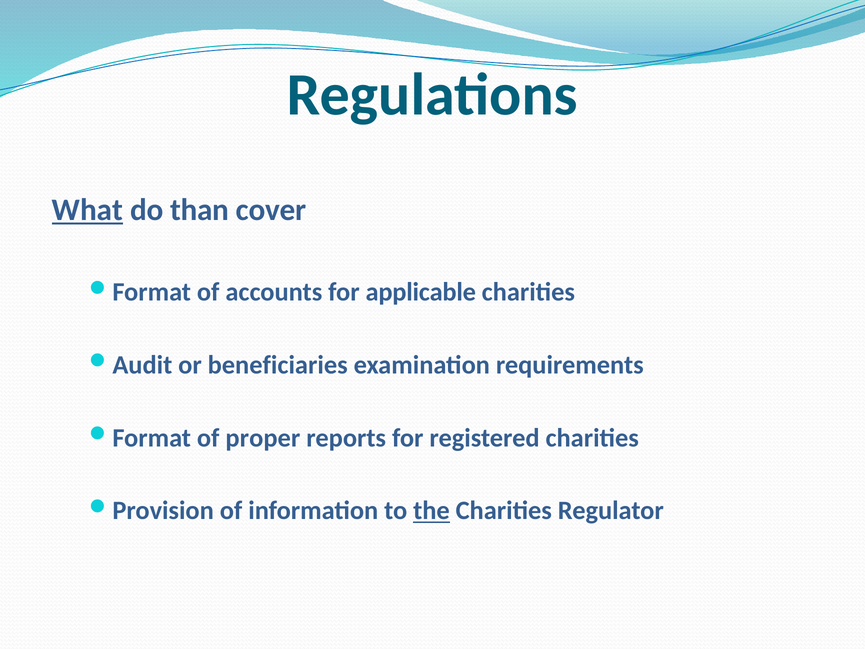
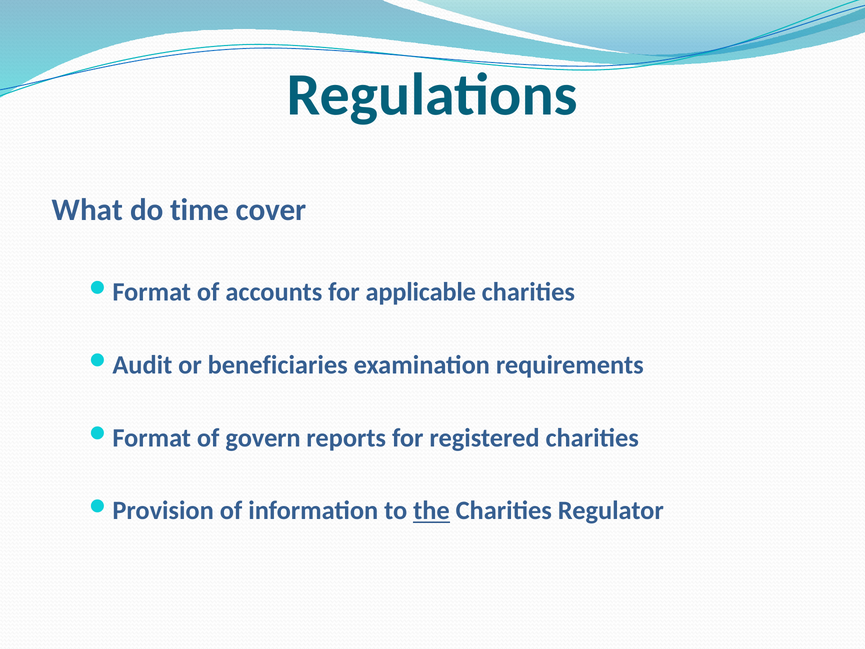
What underline: present -> none
than: than -> time
proper: proper -> govern
